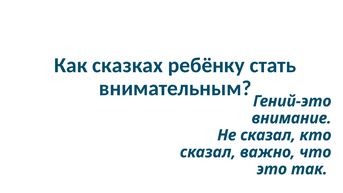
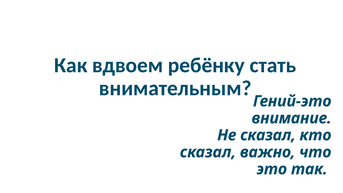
сказках: сказках -> вдвоем
